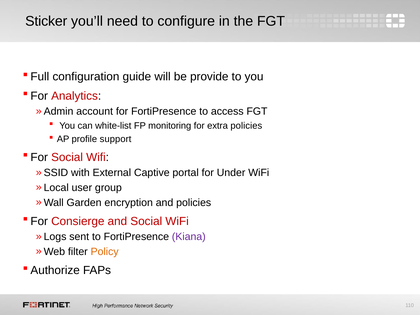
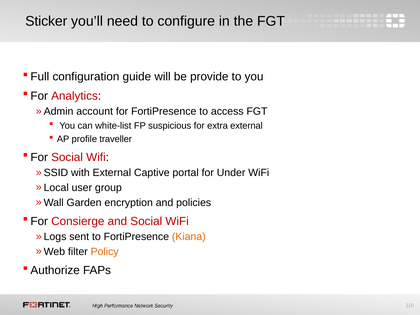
monitoring: monitoring -> suspicious
extra policies: policies -> external
support: support -> traveller
Kiana colour: purple -> orange
